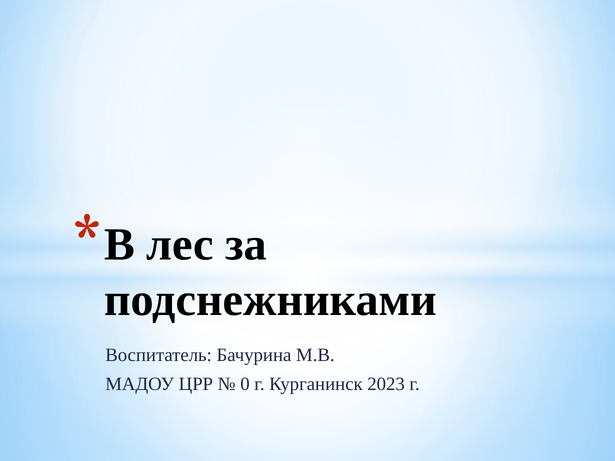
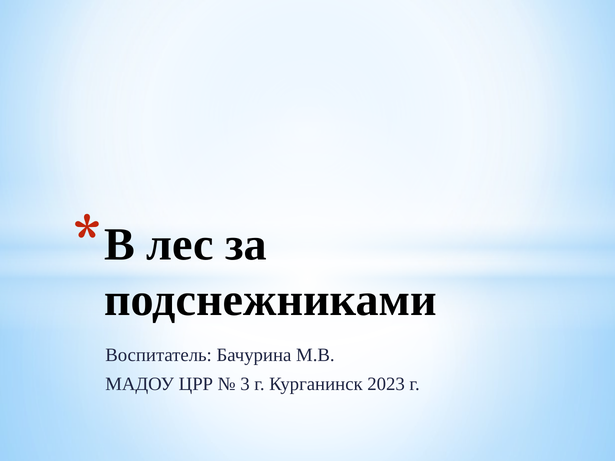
0: 0 -> 3
